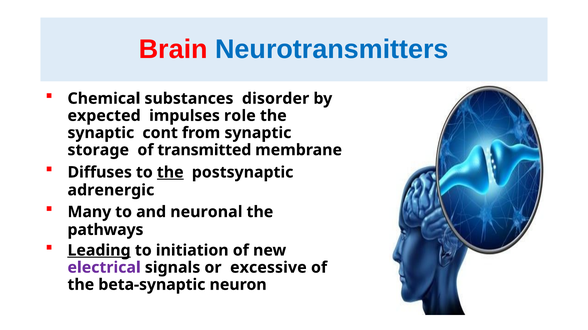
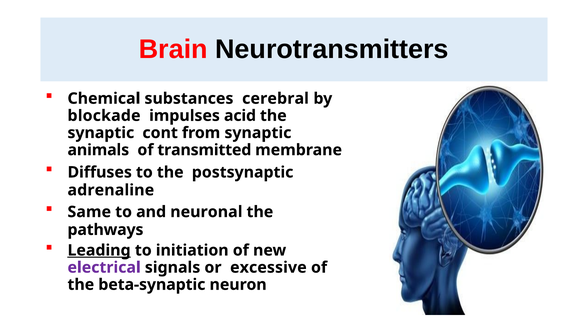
Neurotransmitters colour: blue -> black
disorder: disorder -> cerebral
expected: expected -> blockade
role: role -> acid
storage: storage -> animals
the at (170, 173) underline: present -> none
adrenergic: adrenergic -> adrenaline
Many: Many -> Same
